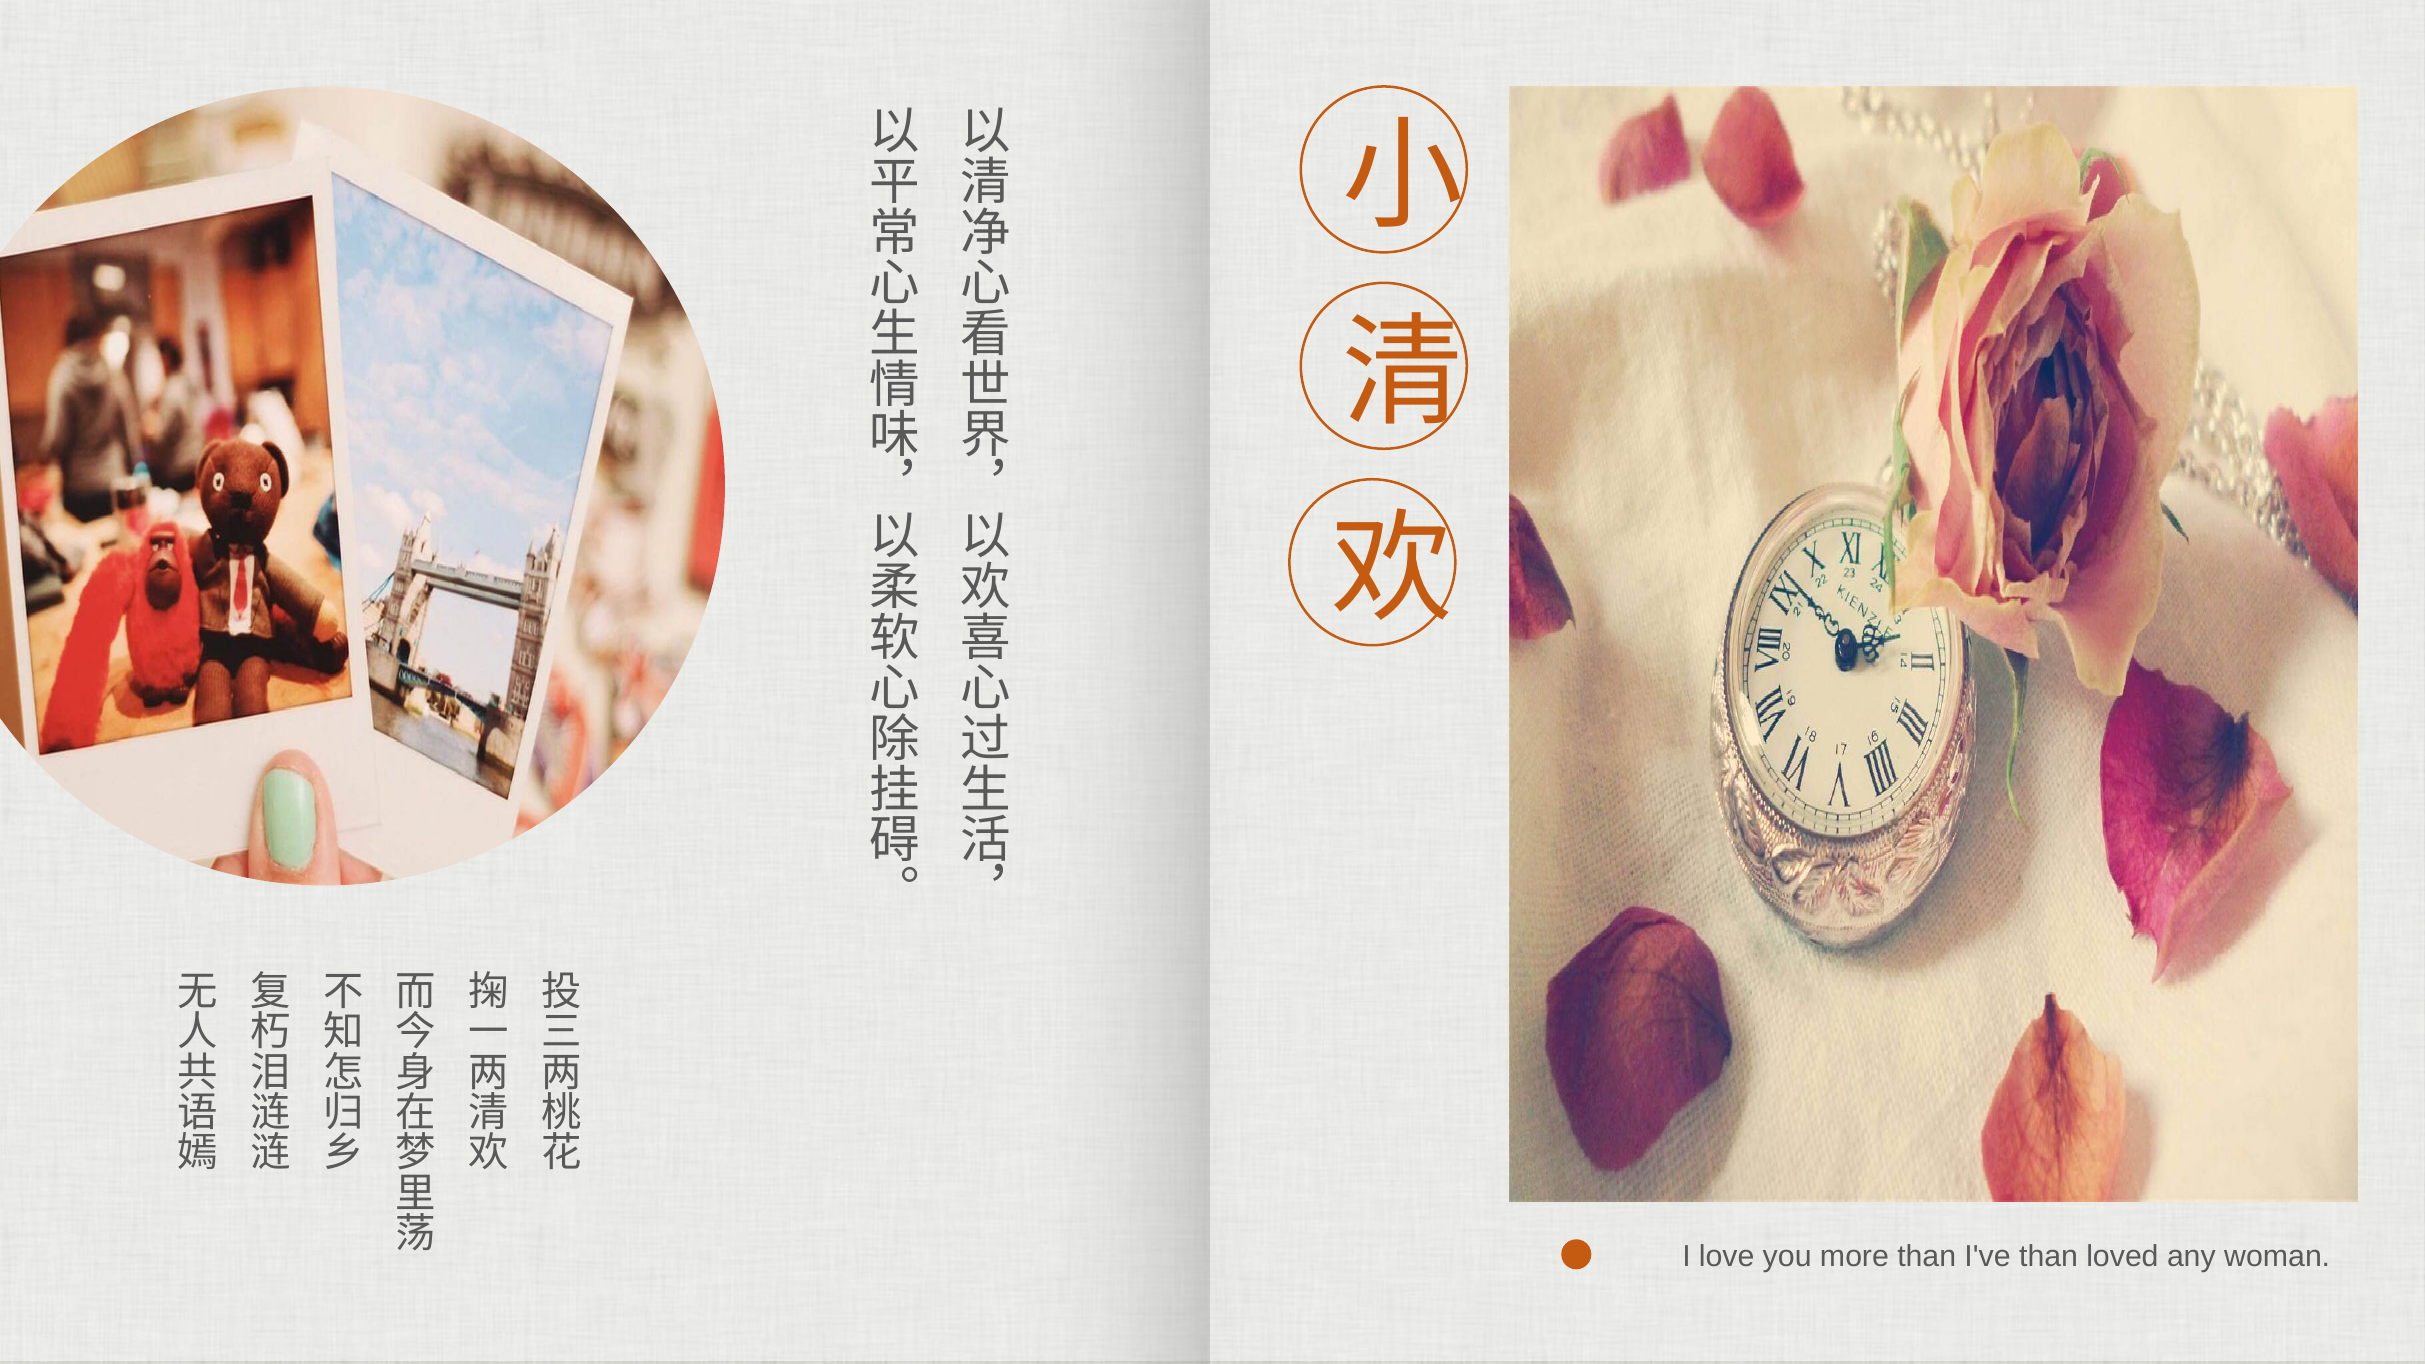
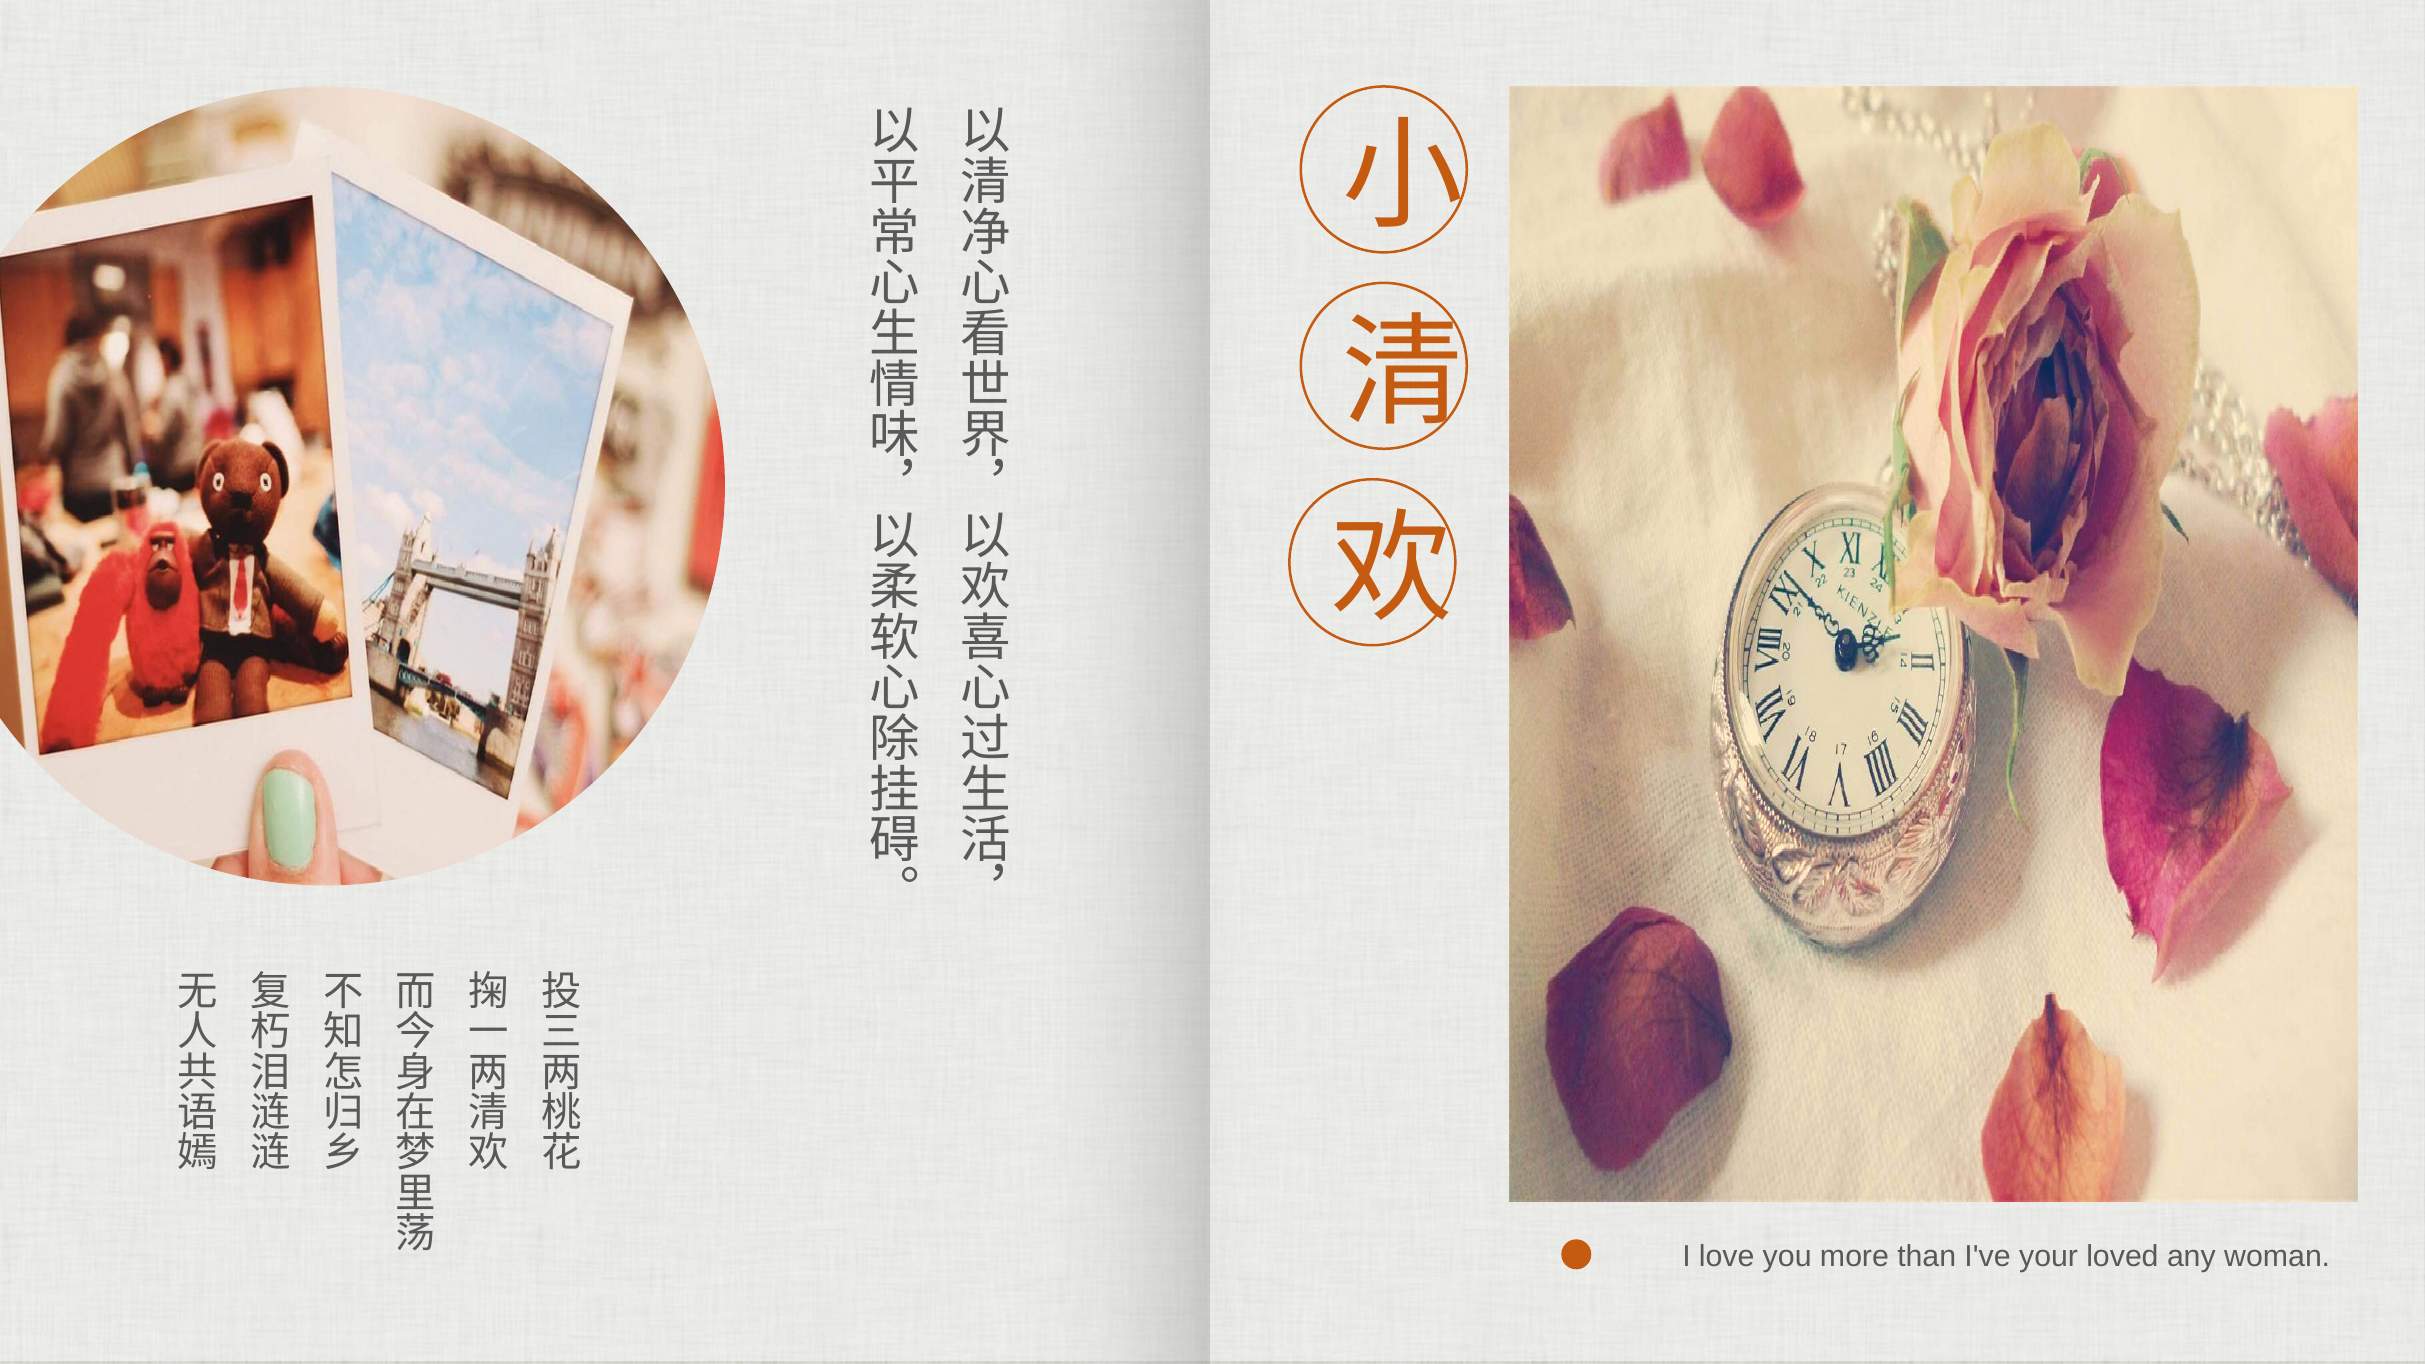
I've than: than -> your
